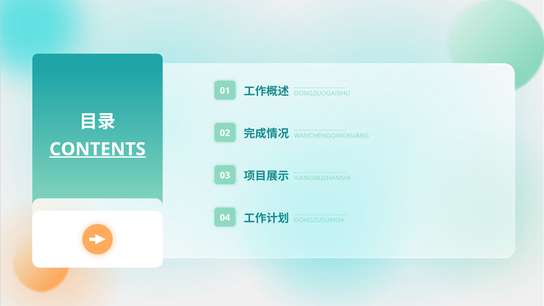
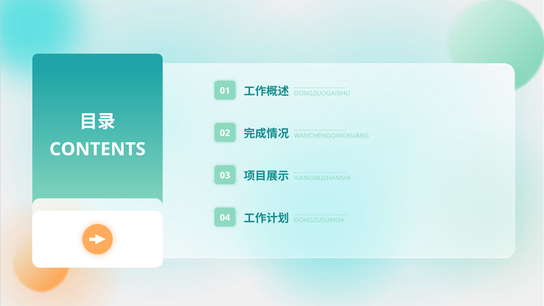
CONTENTS underline: present -> none
